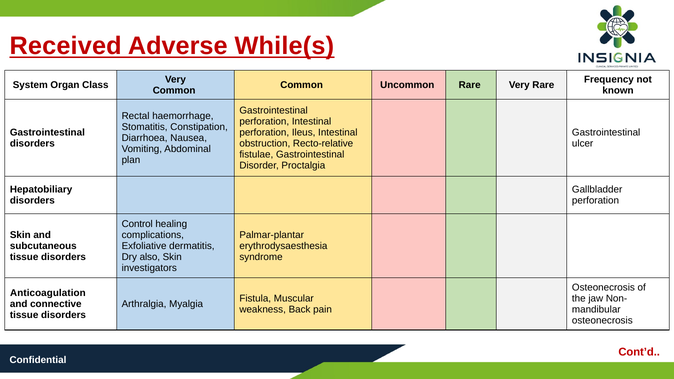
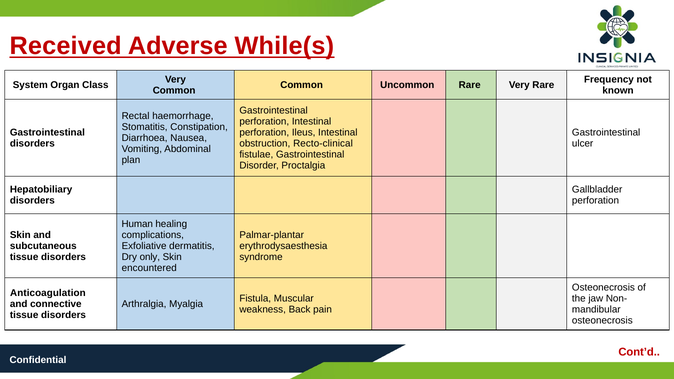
Recto-relative: Recto-relative -> Recto-clinical
Control: Control -> Human
also: also -> only
investigators: investigators -> encountered
